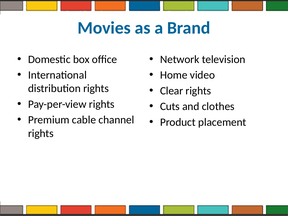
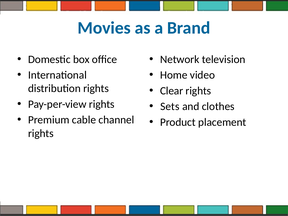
Cuts: Cuts -> Sets
